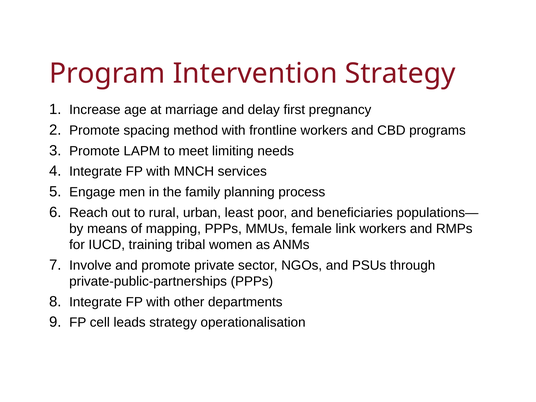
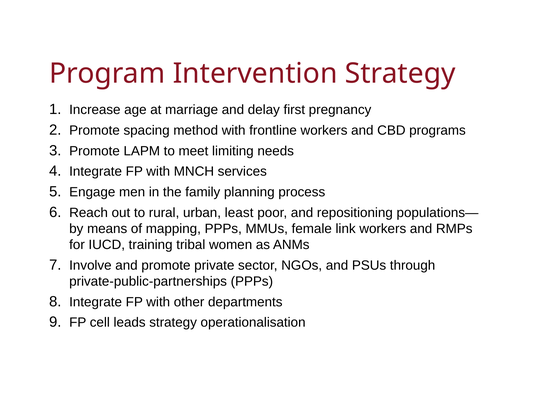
beneficiaries: beneficiaries -> repositioning
